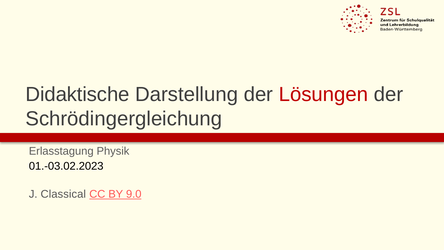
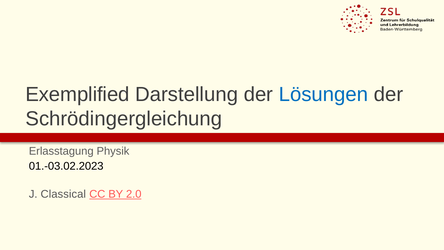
Didaktische: Didaktische -> Exemplified
Lösungen colour: red -> blue
9.0: 9.0 -> 2.0
